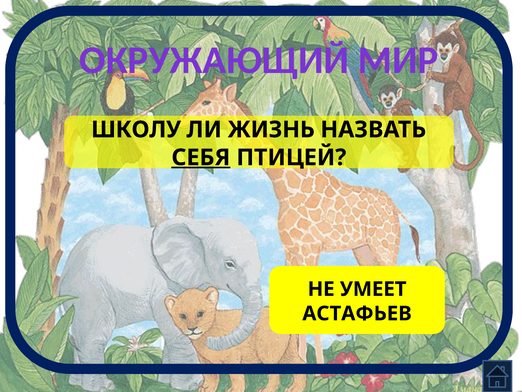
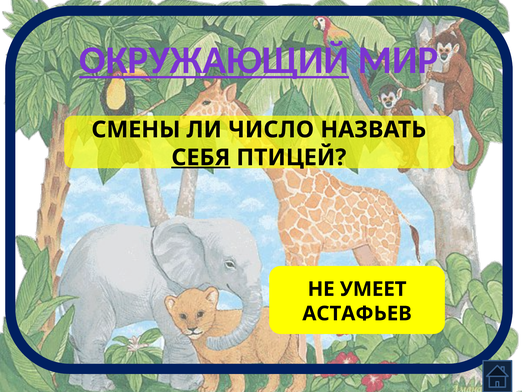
ОКРУЖАЮЩИЙ underline: none -> present
ШКОЛУ: ШКОЛУ -> СМЕНЫ
ЖИЗНЬ: ЖИЗНЬ -> ЧИСЛО
